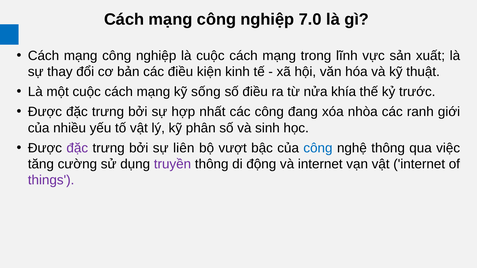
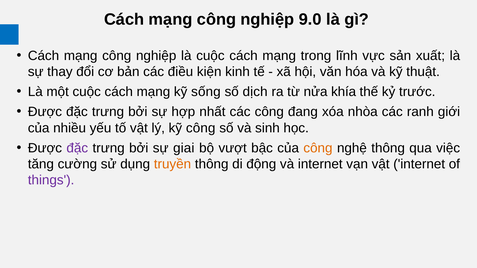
7.0: 7.0 -> 9.0
số điều: điều -> dịch
kỹ phân: phân -> công
liên: liên -> giai
công at (318, 148) colour: blue -> orange
truyền colour: purple -> orange
